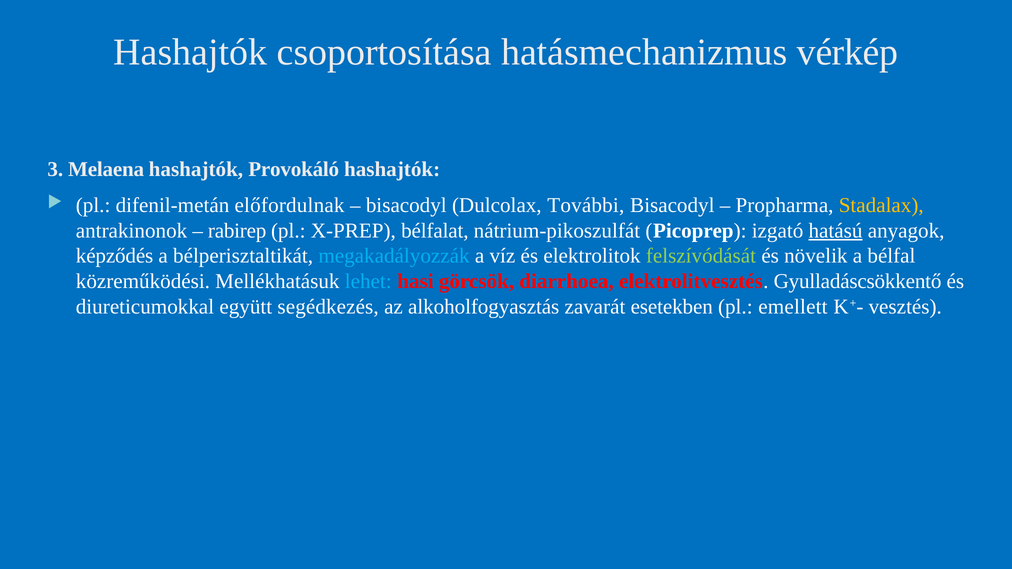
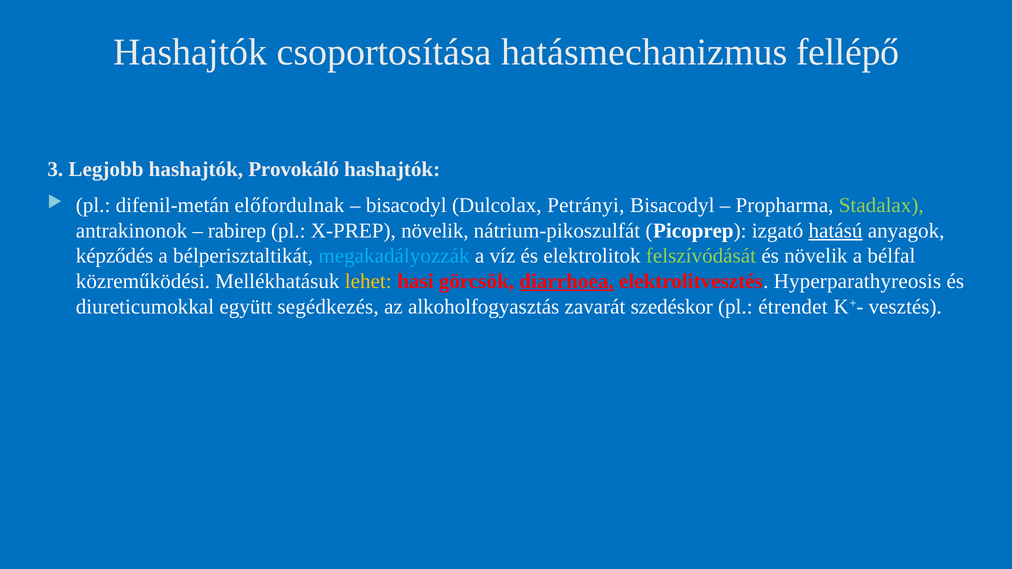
vérkép: vérkép -> fellépő
Melaena: Melaena -> Legjobb
További: További -> Petrányi
Stadalax colour: yellow -> light green
X-PREP bélfalat: bélfalat -> növelik
lehet colour: light blue -> yellow
diarrhoea underline: none -> present
Gyulladáscsökkentő: Gyulladáscsökkentő -> Hyperparathyreosis
esetekben: esetekben -> szedéskor
emellett: emellett -> étrendet
